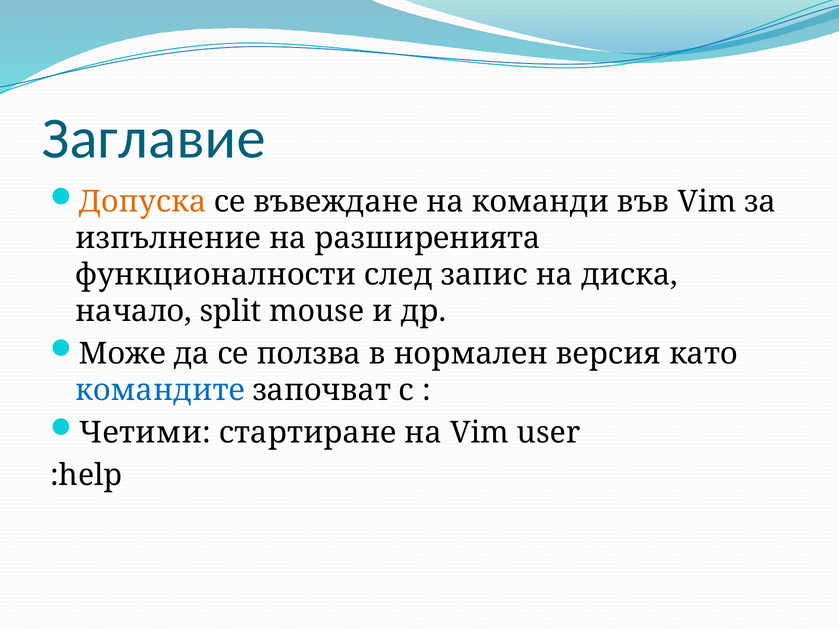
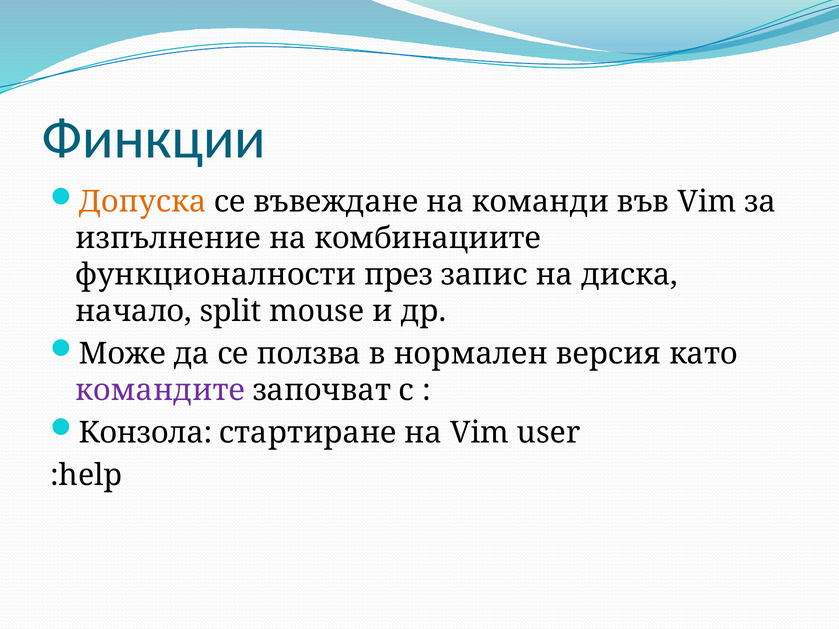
Заглавие: Заглавие -> Финкции
разширенията: разширенията -> комбинациите
след: след -> през
командите colour: blue -> purple
Четими: Четими -> Конзола
